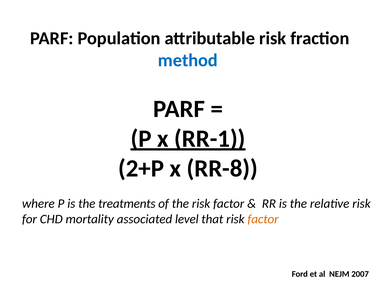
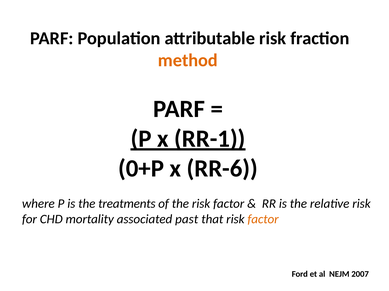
method colour: blue -> orange
2+P: 2+P -> 0+P
RR-8: RR-8 -> RR-6
level: level -> past
